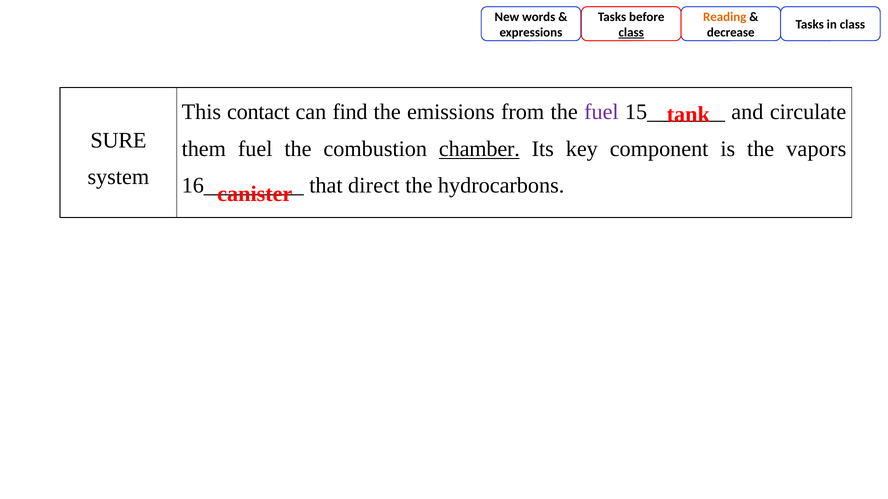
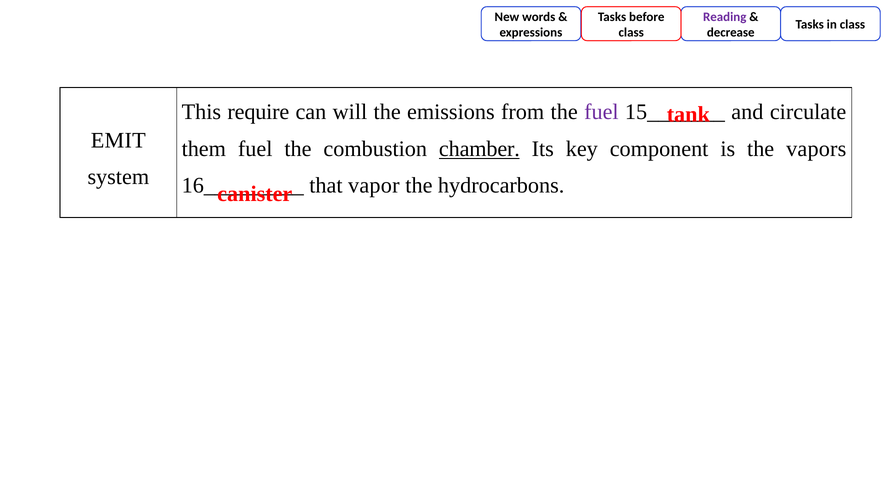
Reading colour: orange -> purple
class at (631, 32) underline: present -> none
contact: contact -> require
find: find -> will
SURE: SURE -> EMIT
direct: direct -> vapor
